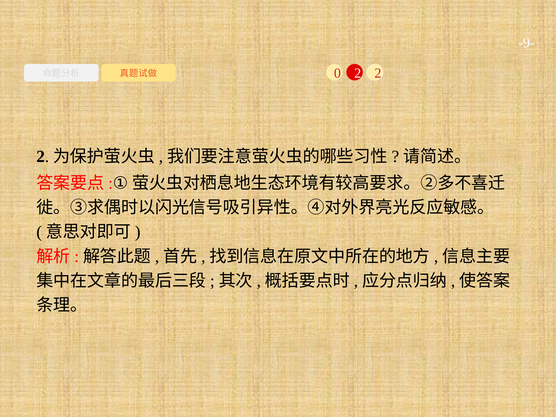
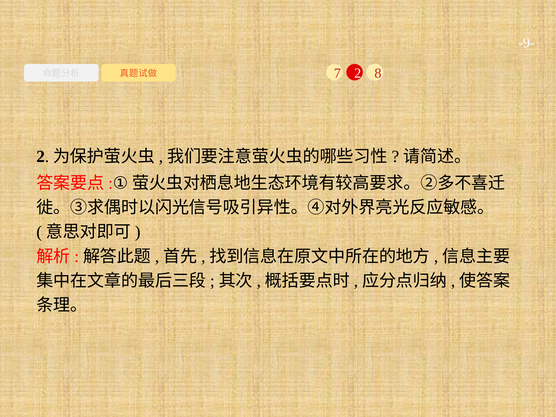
0: 0 -> 7
2 2: 2 -> 8
